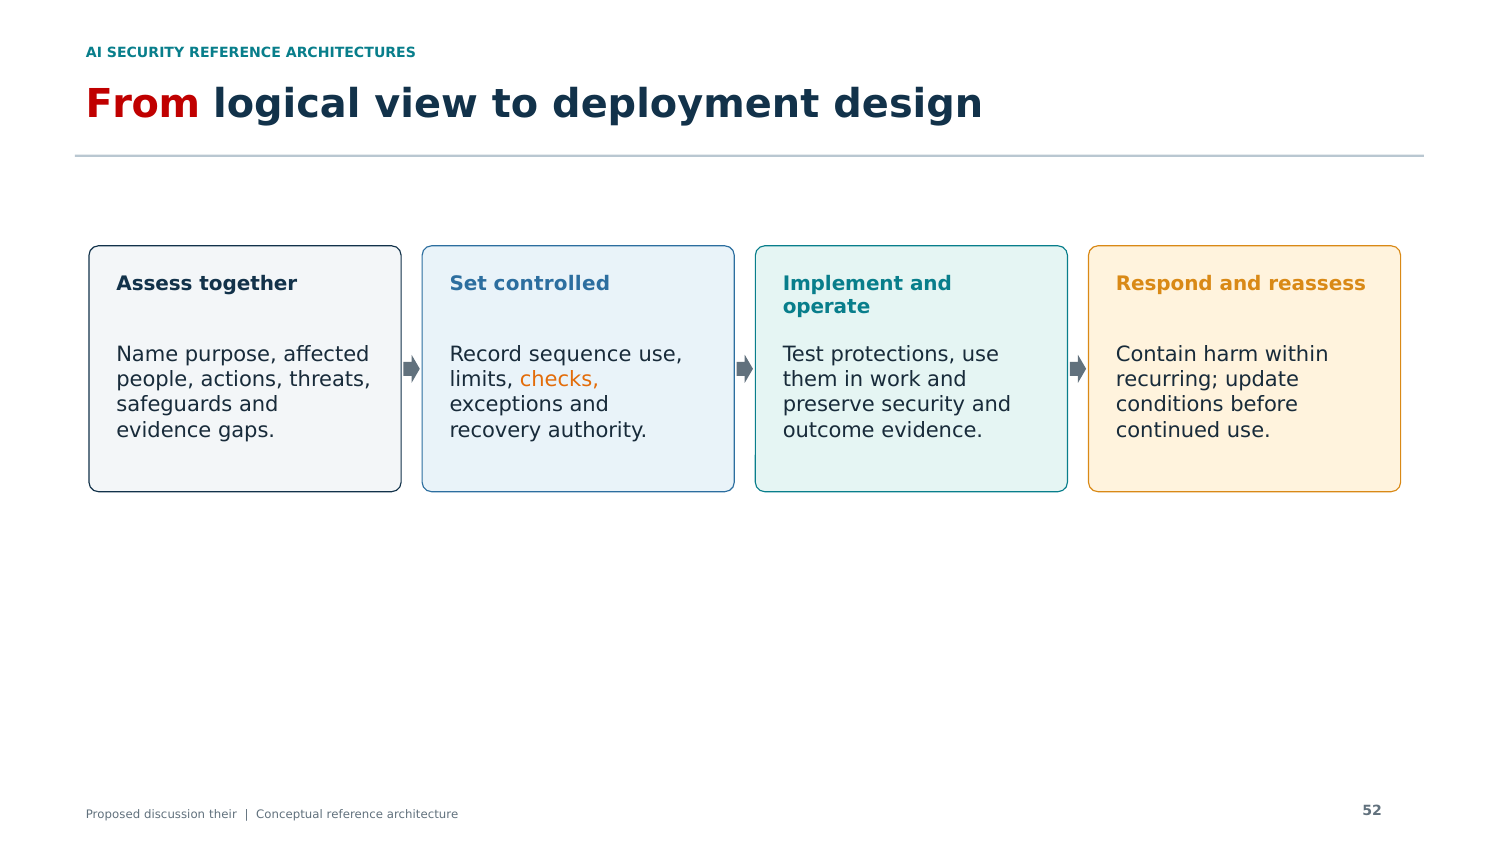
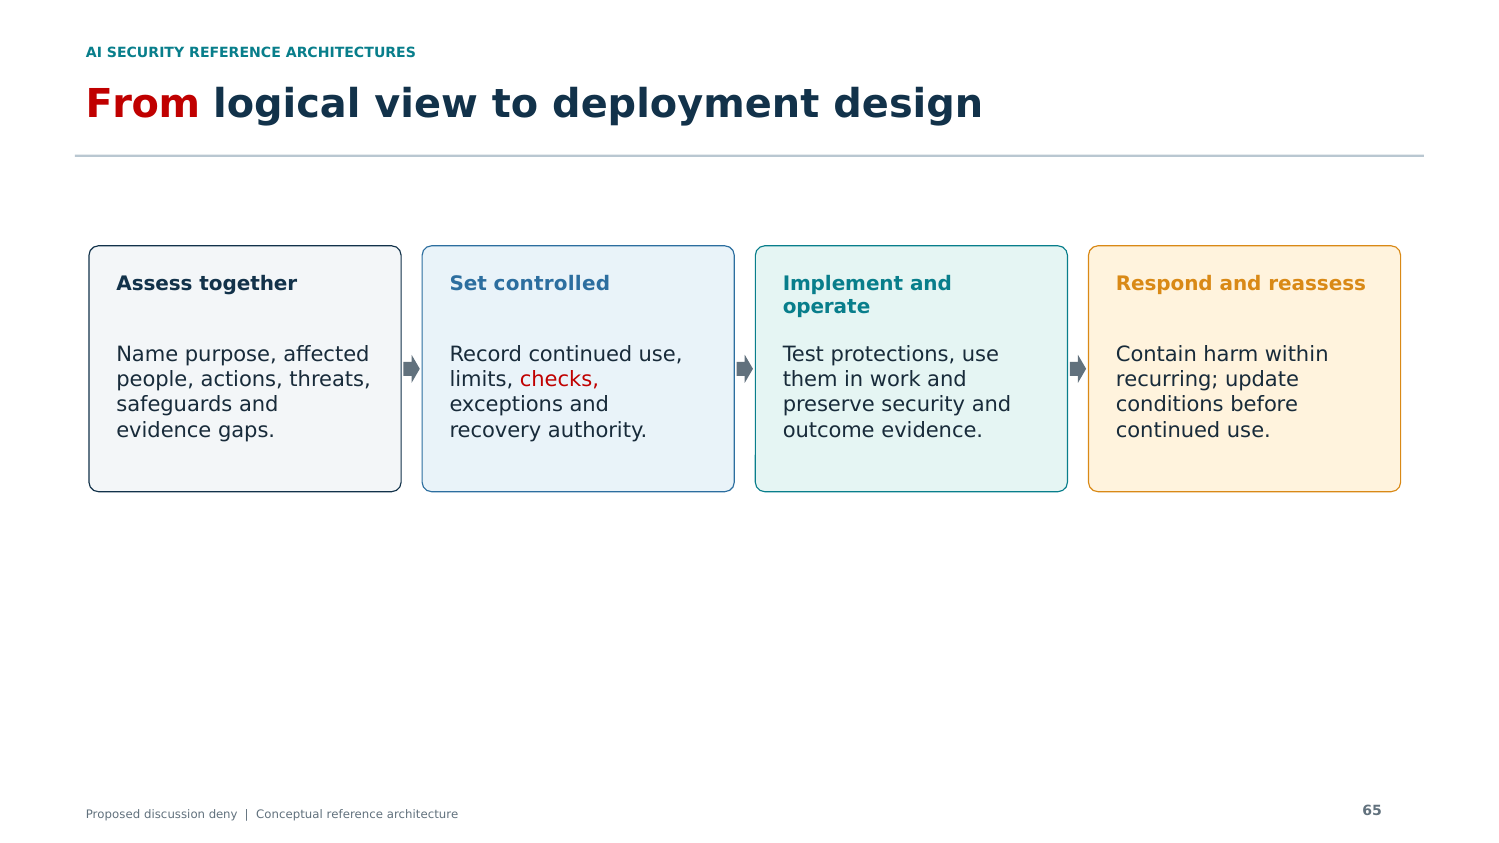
Record sequence: sequence -> continued
checks colour: orange -> red
their: their -> deny
52: 52 -> 65
